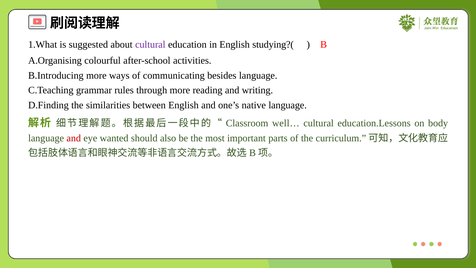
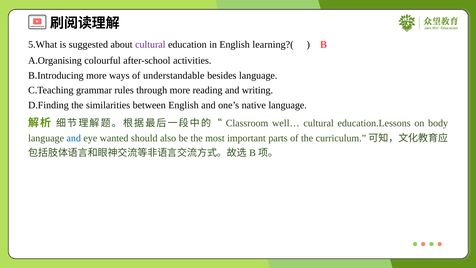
1.What: 1.What -> 5.What
studying?(: studying?( -> learning?(
communicating: communicating -> understandable
and at (74, 138) colour: red -> blue
